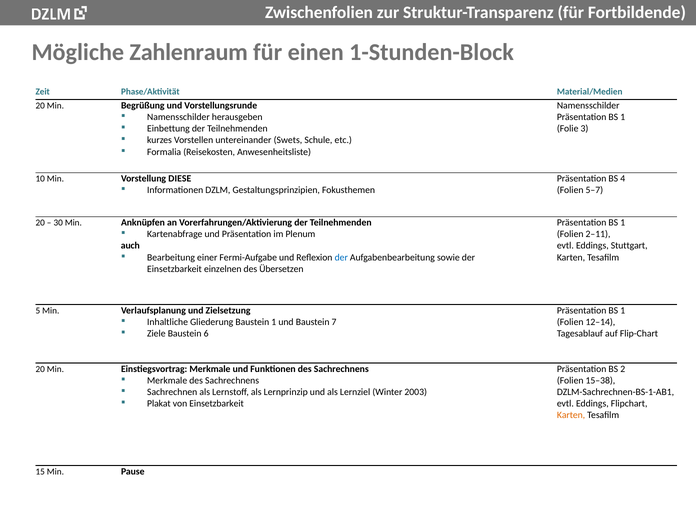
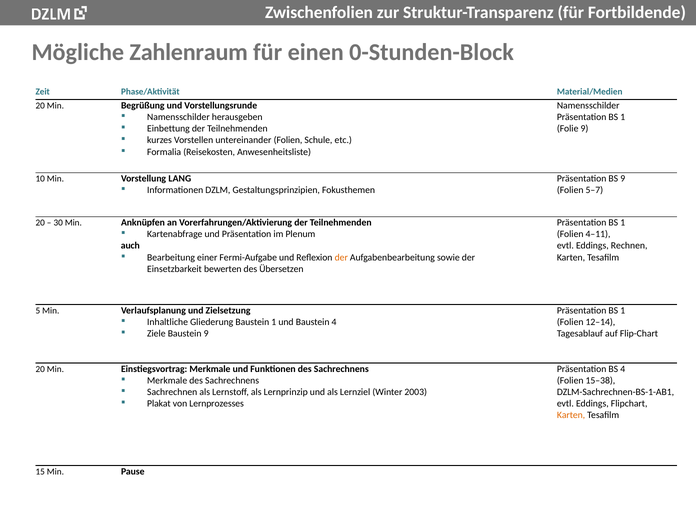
1-Stunden-Block: 1-Stunden-Block -> 0-Stunden-Block
Folie 3: 3 -> 9
untereinander Swets: Swets -> Folien
BS 4: 4 -> 9
DIESE: DIESE -> LANG
2–11: 2–11 -> 4–11
Stuttgart: Stuttgart -> Rechnen
der at (341, 257) colour: blue -> orange
einzelnen: einzelnen -> bewerten
Baustein 7: 7 -> 4
Baustein 6: 6 -> 9
BS 2: 2 -> 4
von Einsetzbarkeit: Einsetzbarkeit -> Lernprozesses
